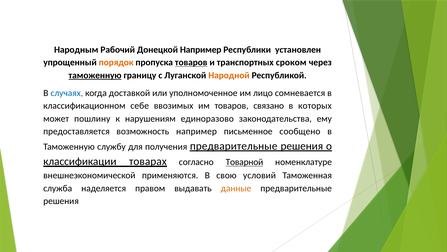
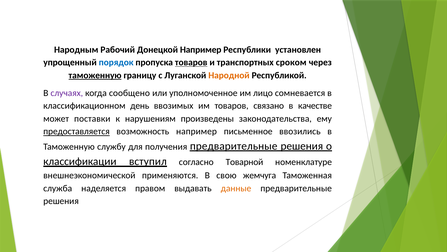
порядок colour: orange -> blue
случаях colour: blue -> purple
доставкой: доставкой -> сообщено
себе: себе -> день
которых: которых -> качестве
пошлину: пошлину -> поставки
единоразово: единоразово -> произведены
предоставляется underline: none -> present
сообщено: сообщено -> ввозились
товарах: товарах -> вступил
Товарной underline: present -> none
условий: условий -> жемчуга
